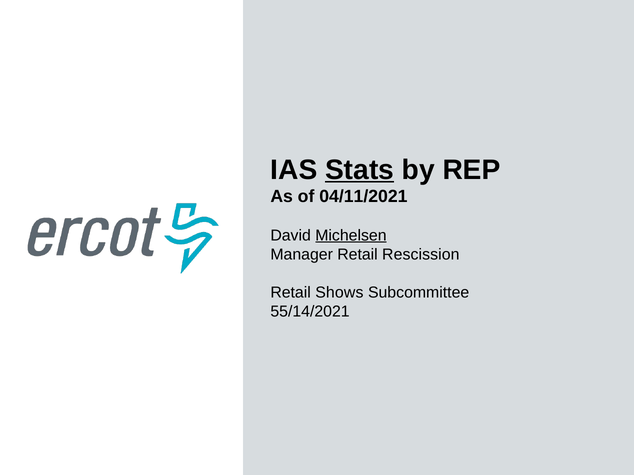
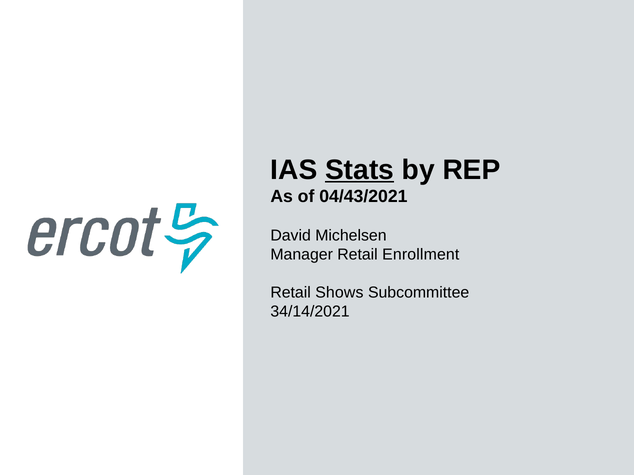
04/11/2021: 04/11/2021 -> 04/43/2021
Michelsen underline: present -> none
Rescission: Rescission -> Enrollment
55/14/2021: 55/14/2021 -> 34/14/2021
